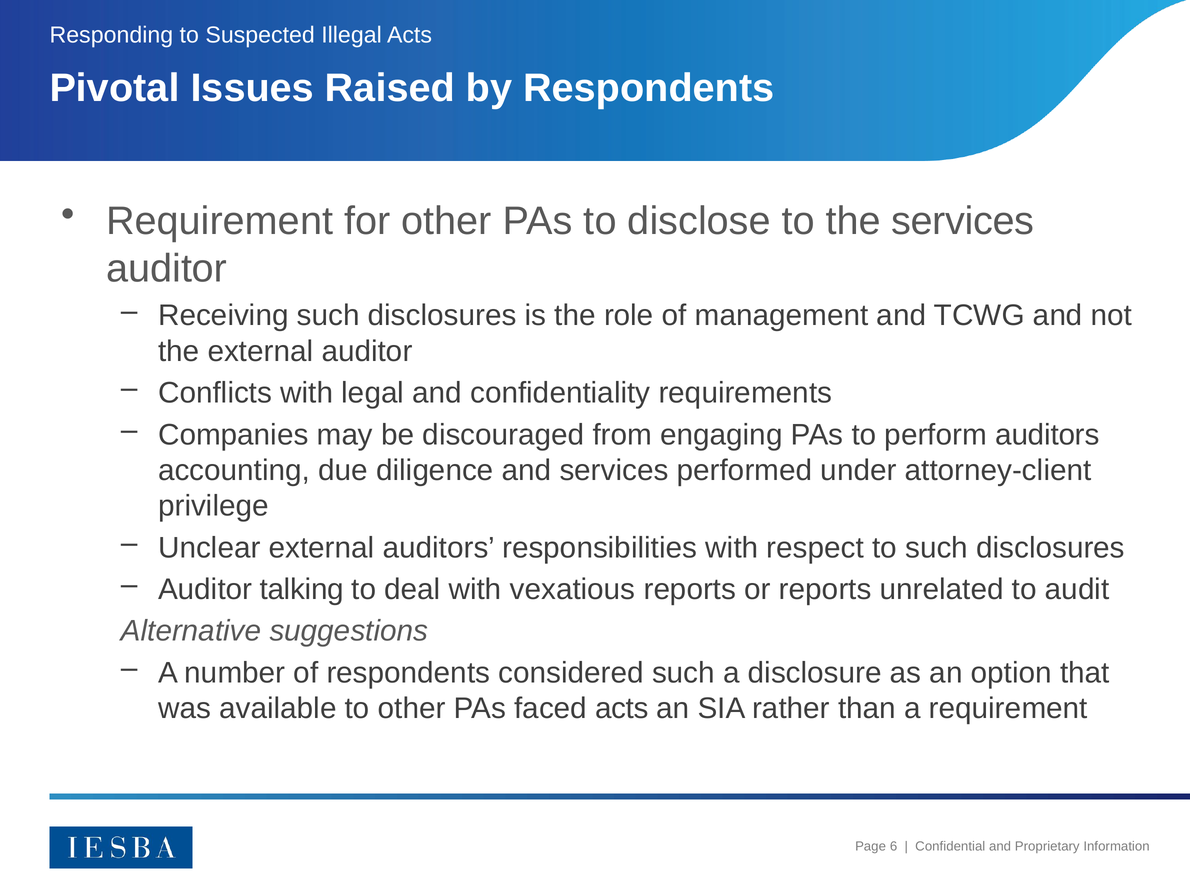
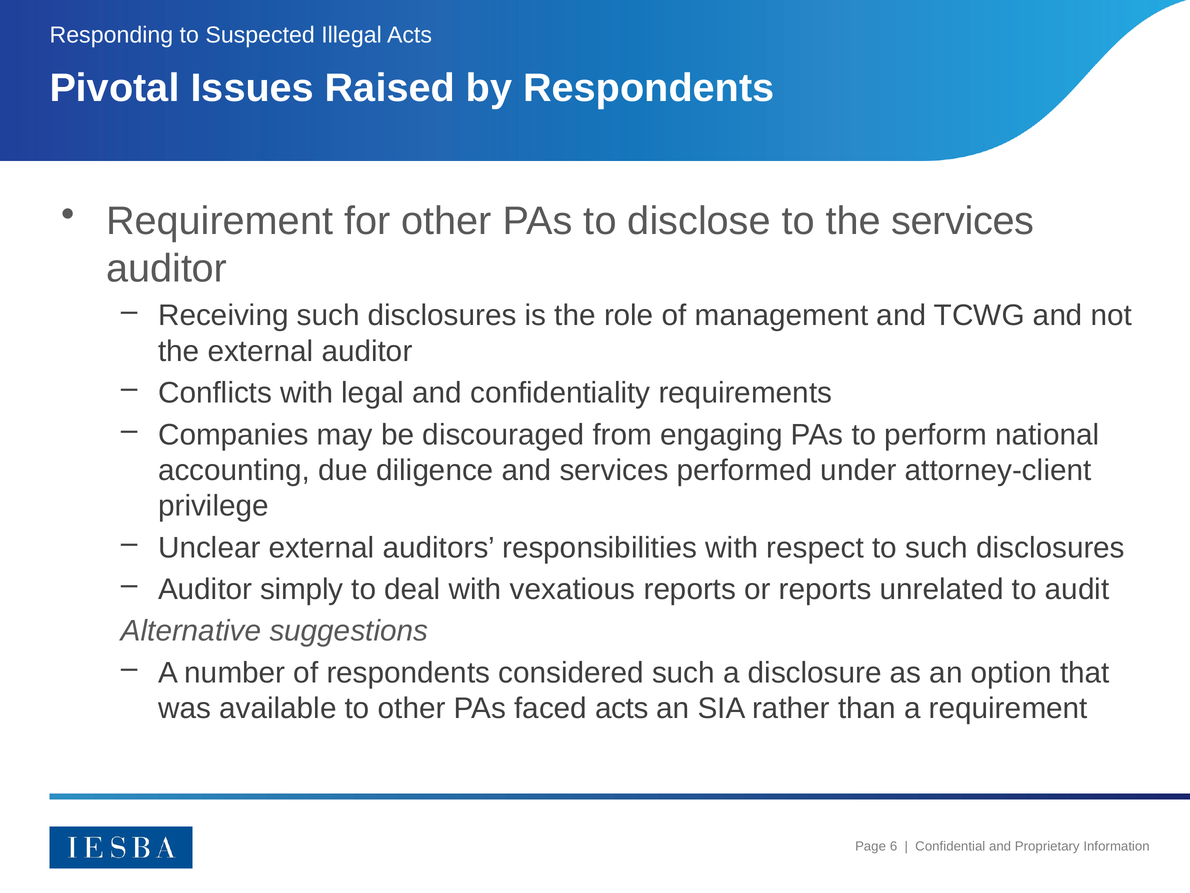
perform auditors: auditors -> national
talking: talking -> simply
